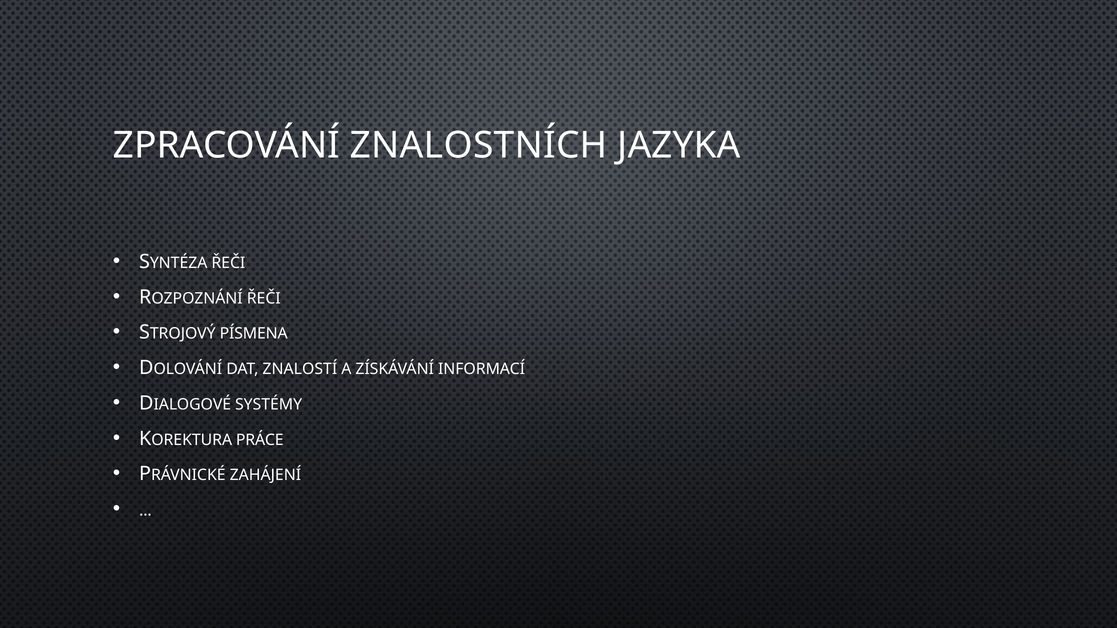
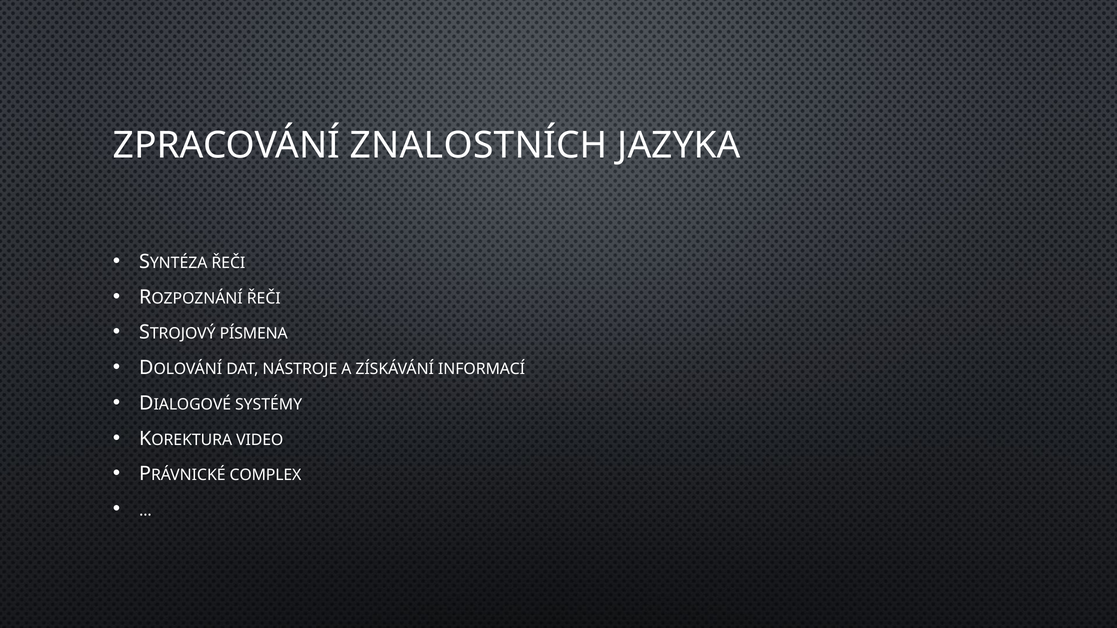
ZNALOSTÍ: ZNALOSTÍ -> NÁSTROJE
PRÁCE: PRÁCE -> VIDEO
ZAHÁJENÍ: ZAHÁJENÍ -> COMPLEX
